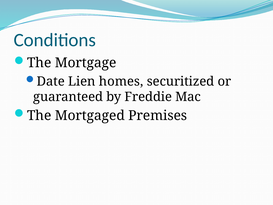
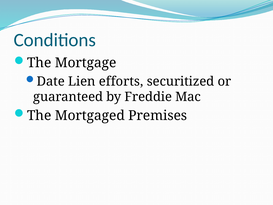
homes: homes -> efforts
